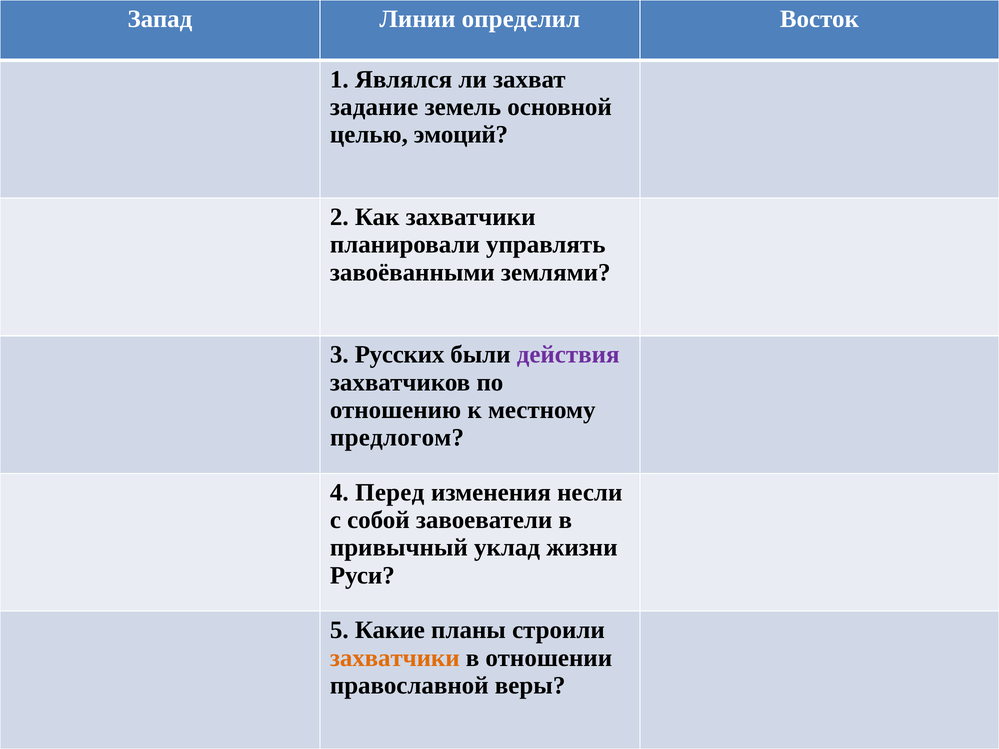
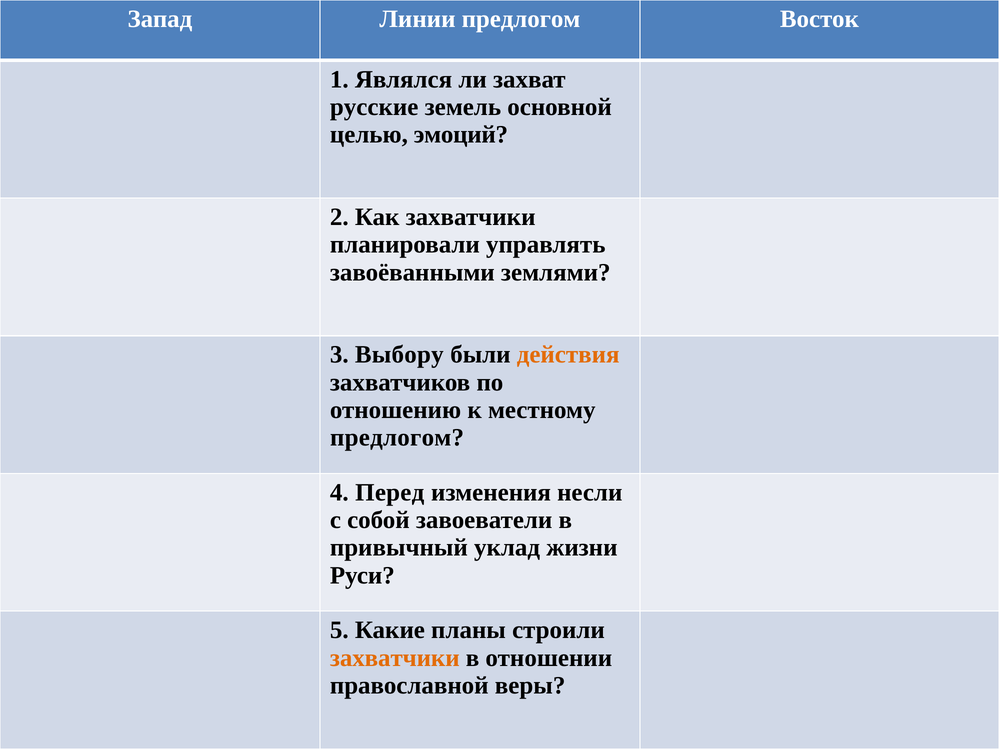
Линии определил: определил -> предлогом
задание: задание -> русские
Русских: Русских -> Выбору
действия colour: purple -> orange
